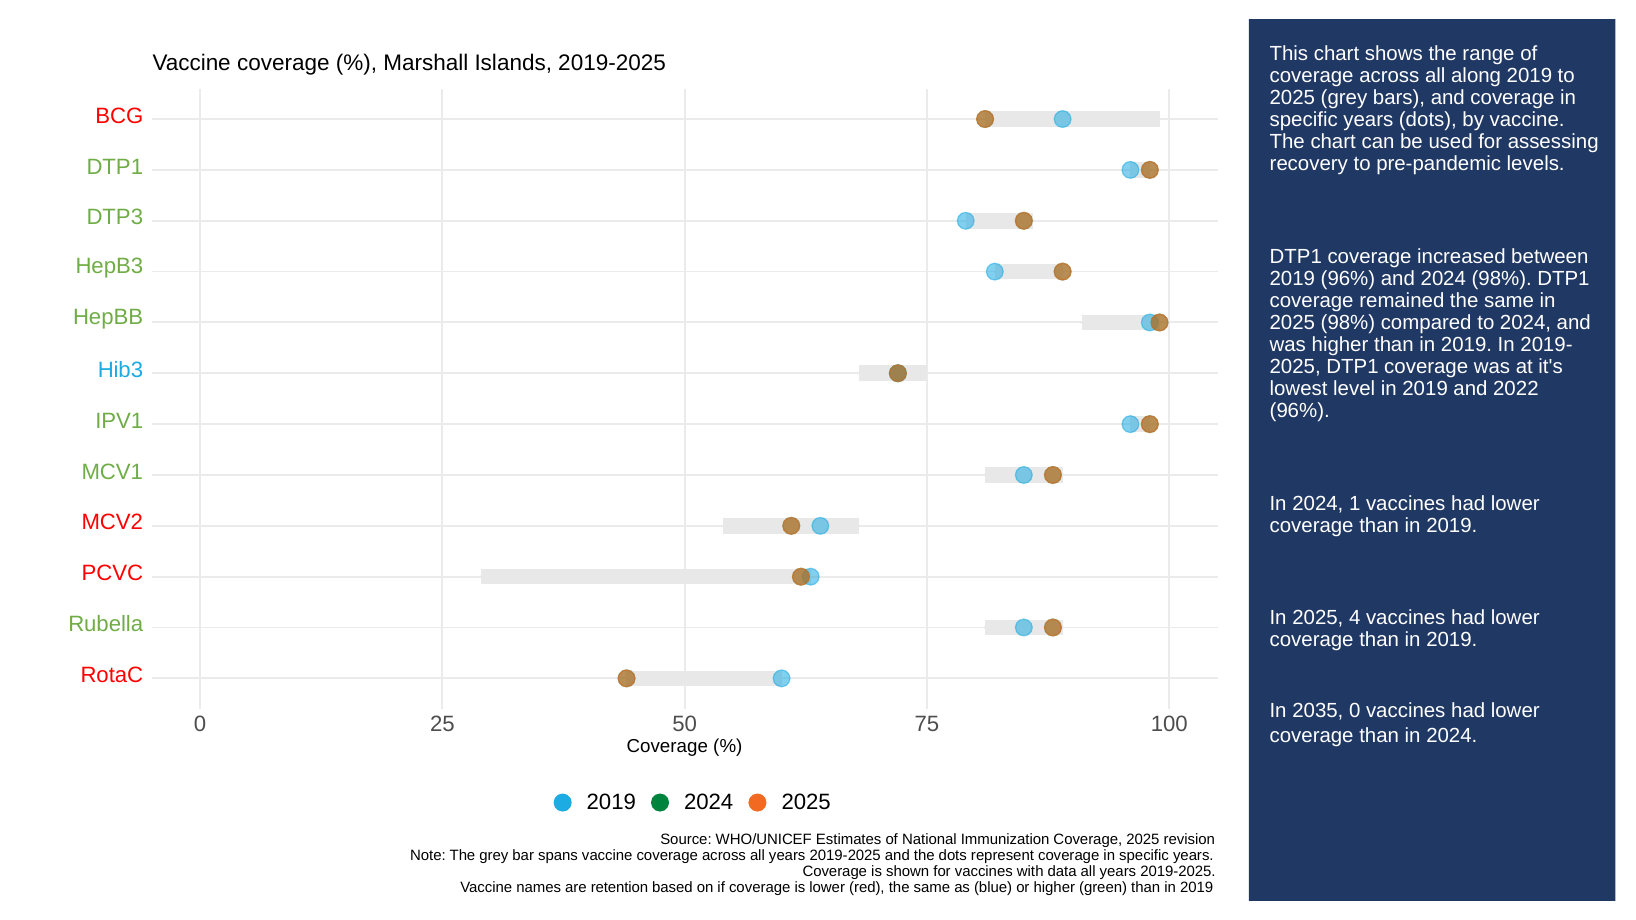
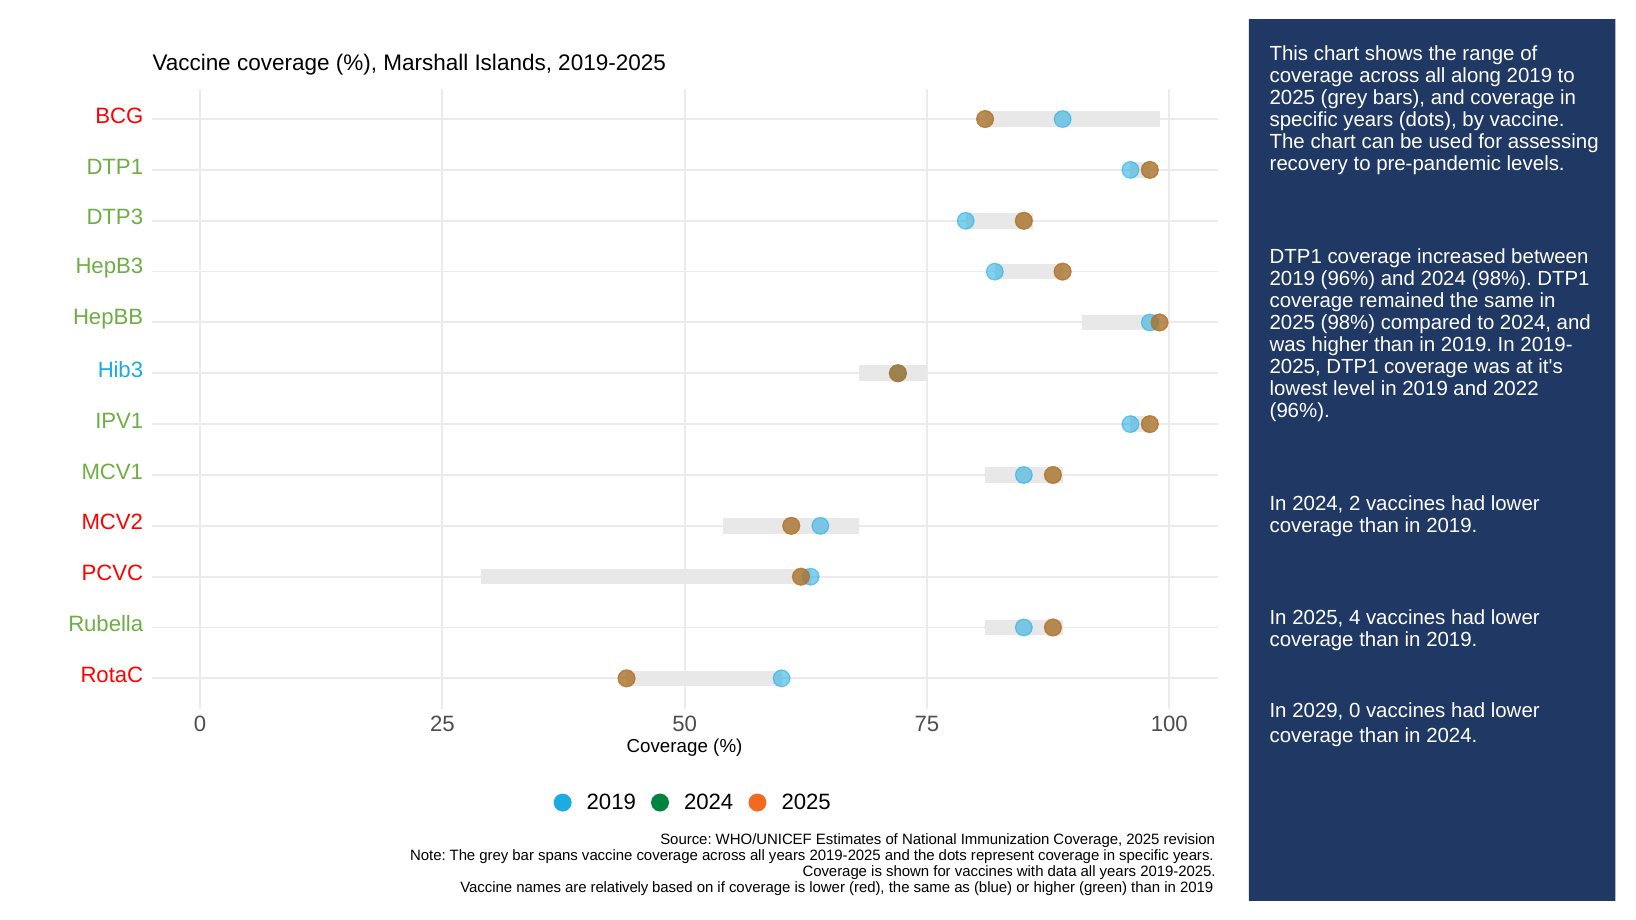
1: 1 -> 2
2035: 2035 -> 2029
retention: retention -> relatively
